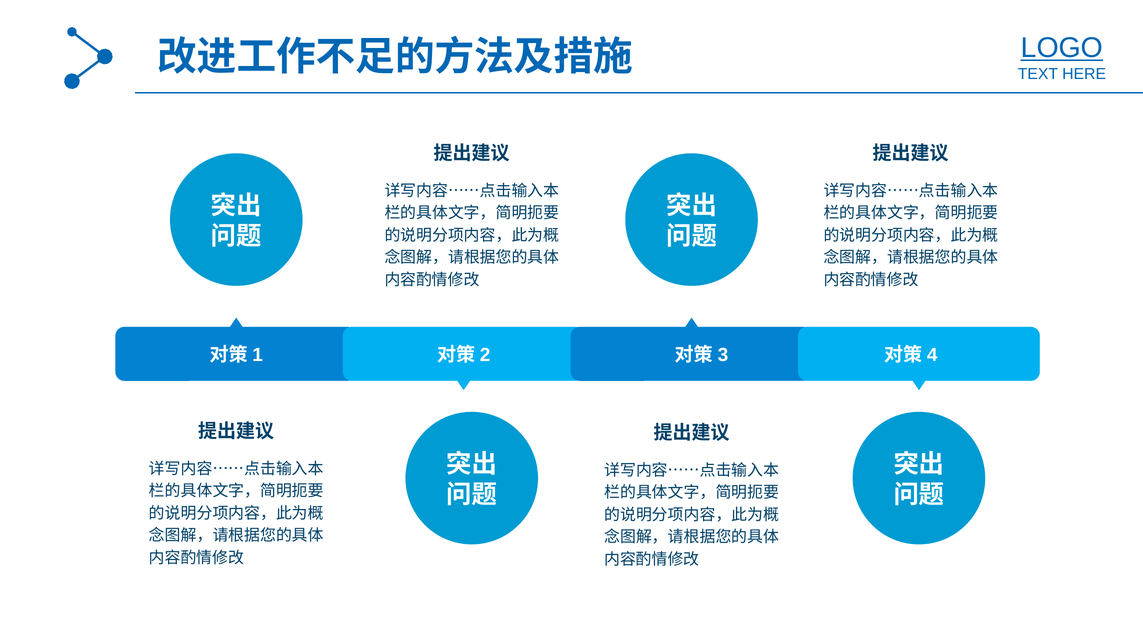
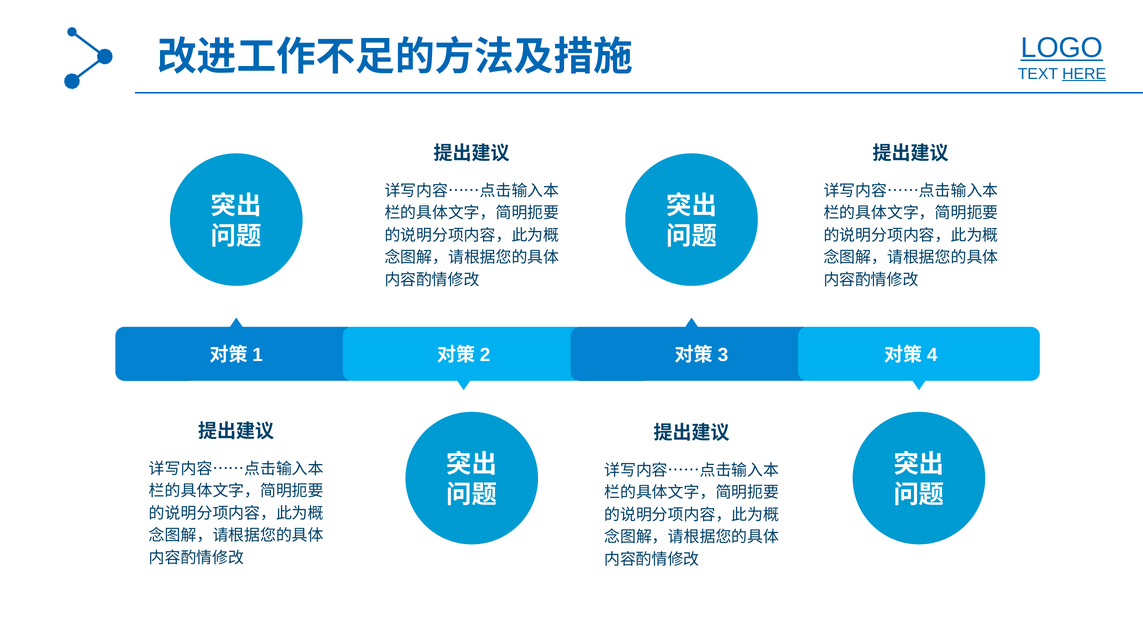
HERE underline: none -> present
